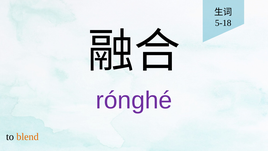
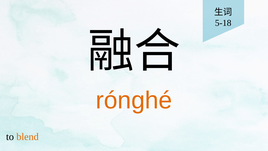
rónghé colour: purple -> orange
